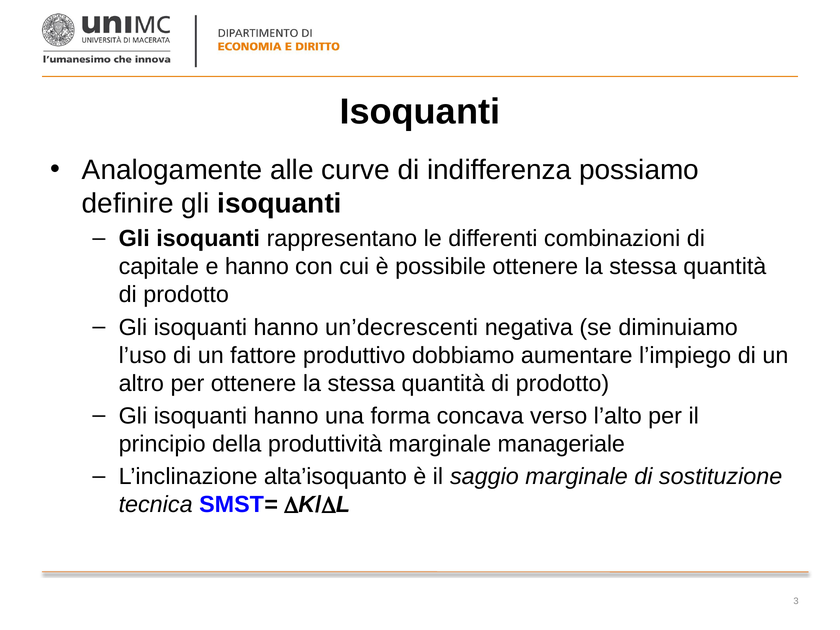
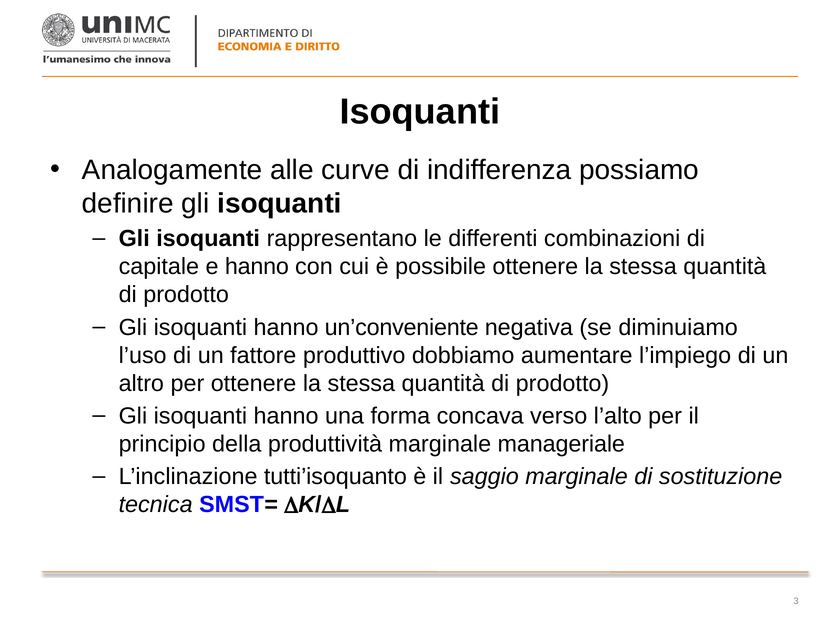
un’decrescenti: un’decrescenti -> un’conveniente
alta’isoquanto: alta’isoquanto -> tutti’isoquanto
